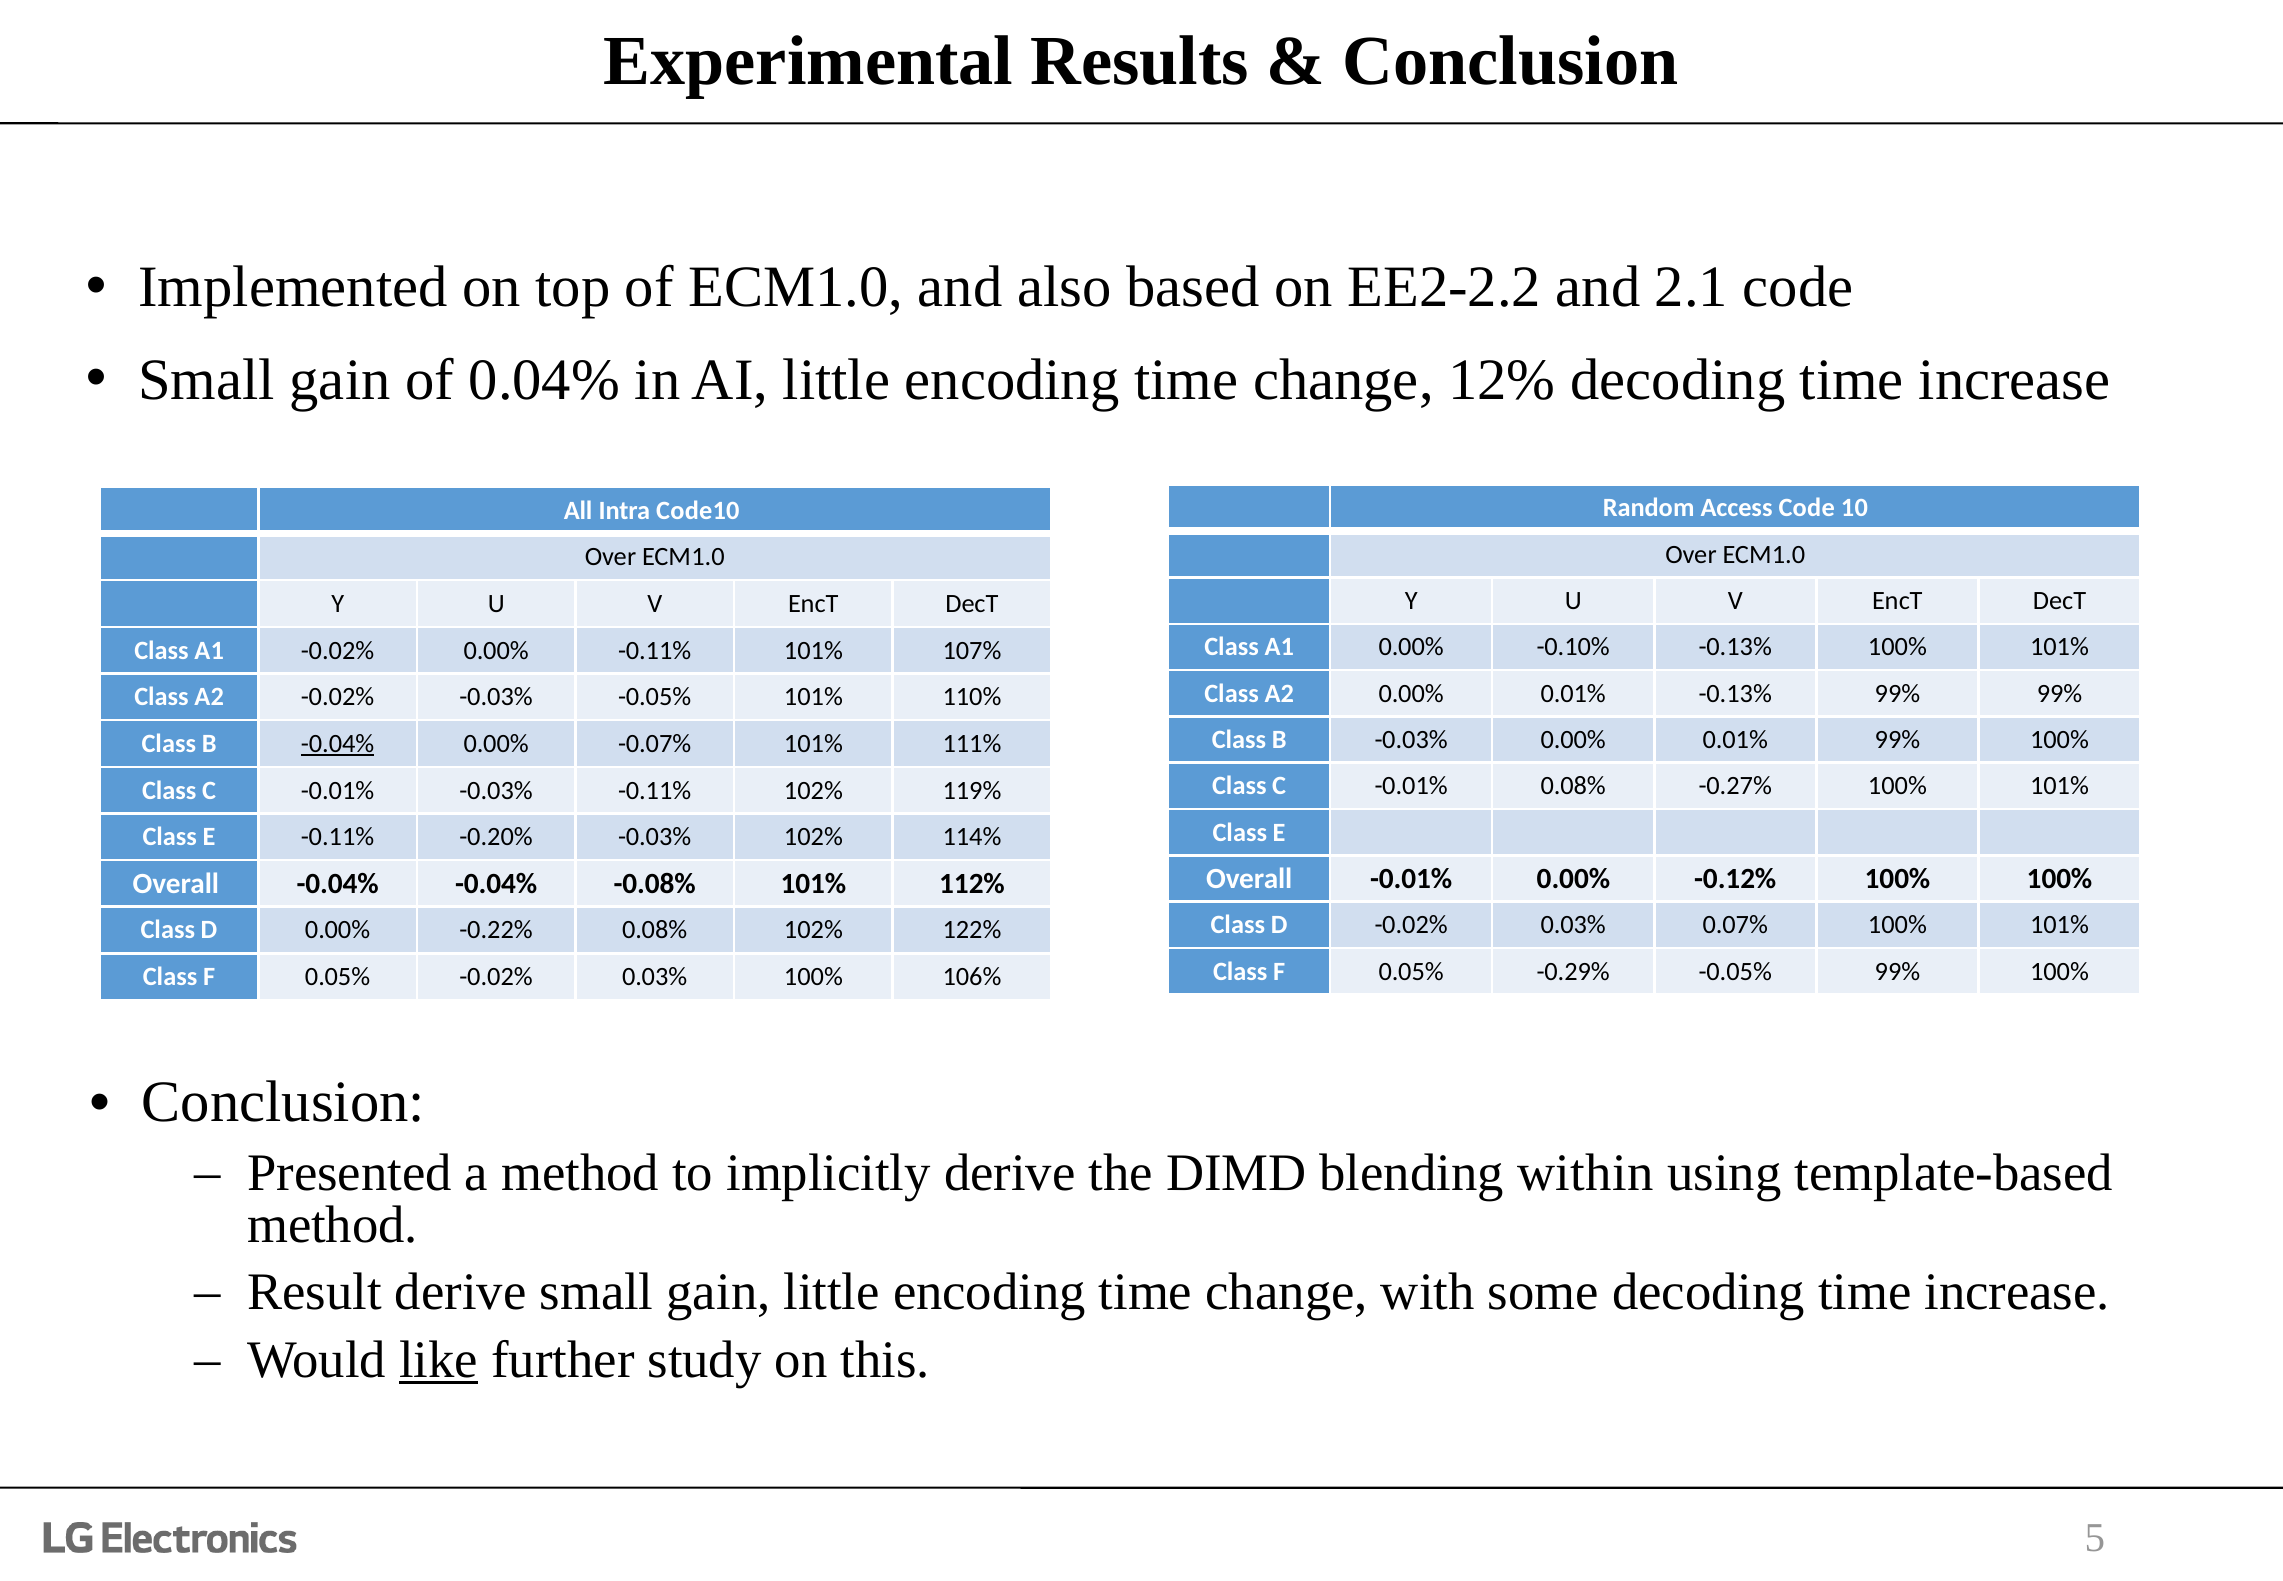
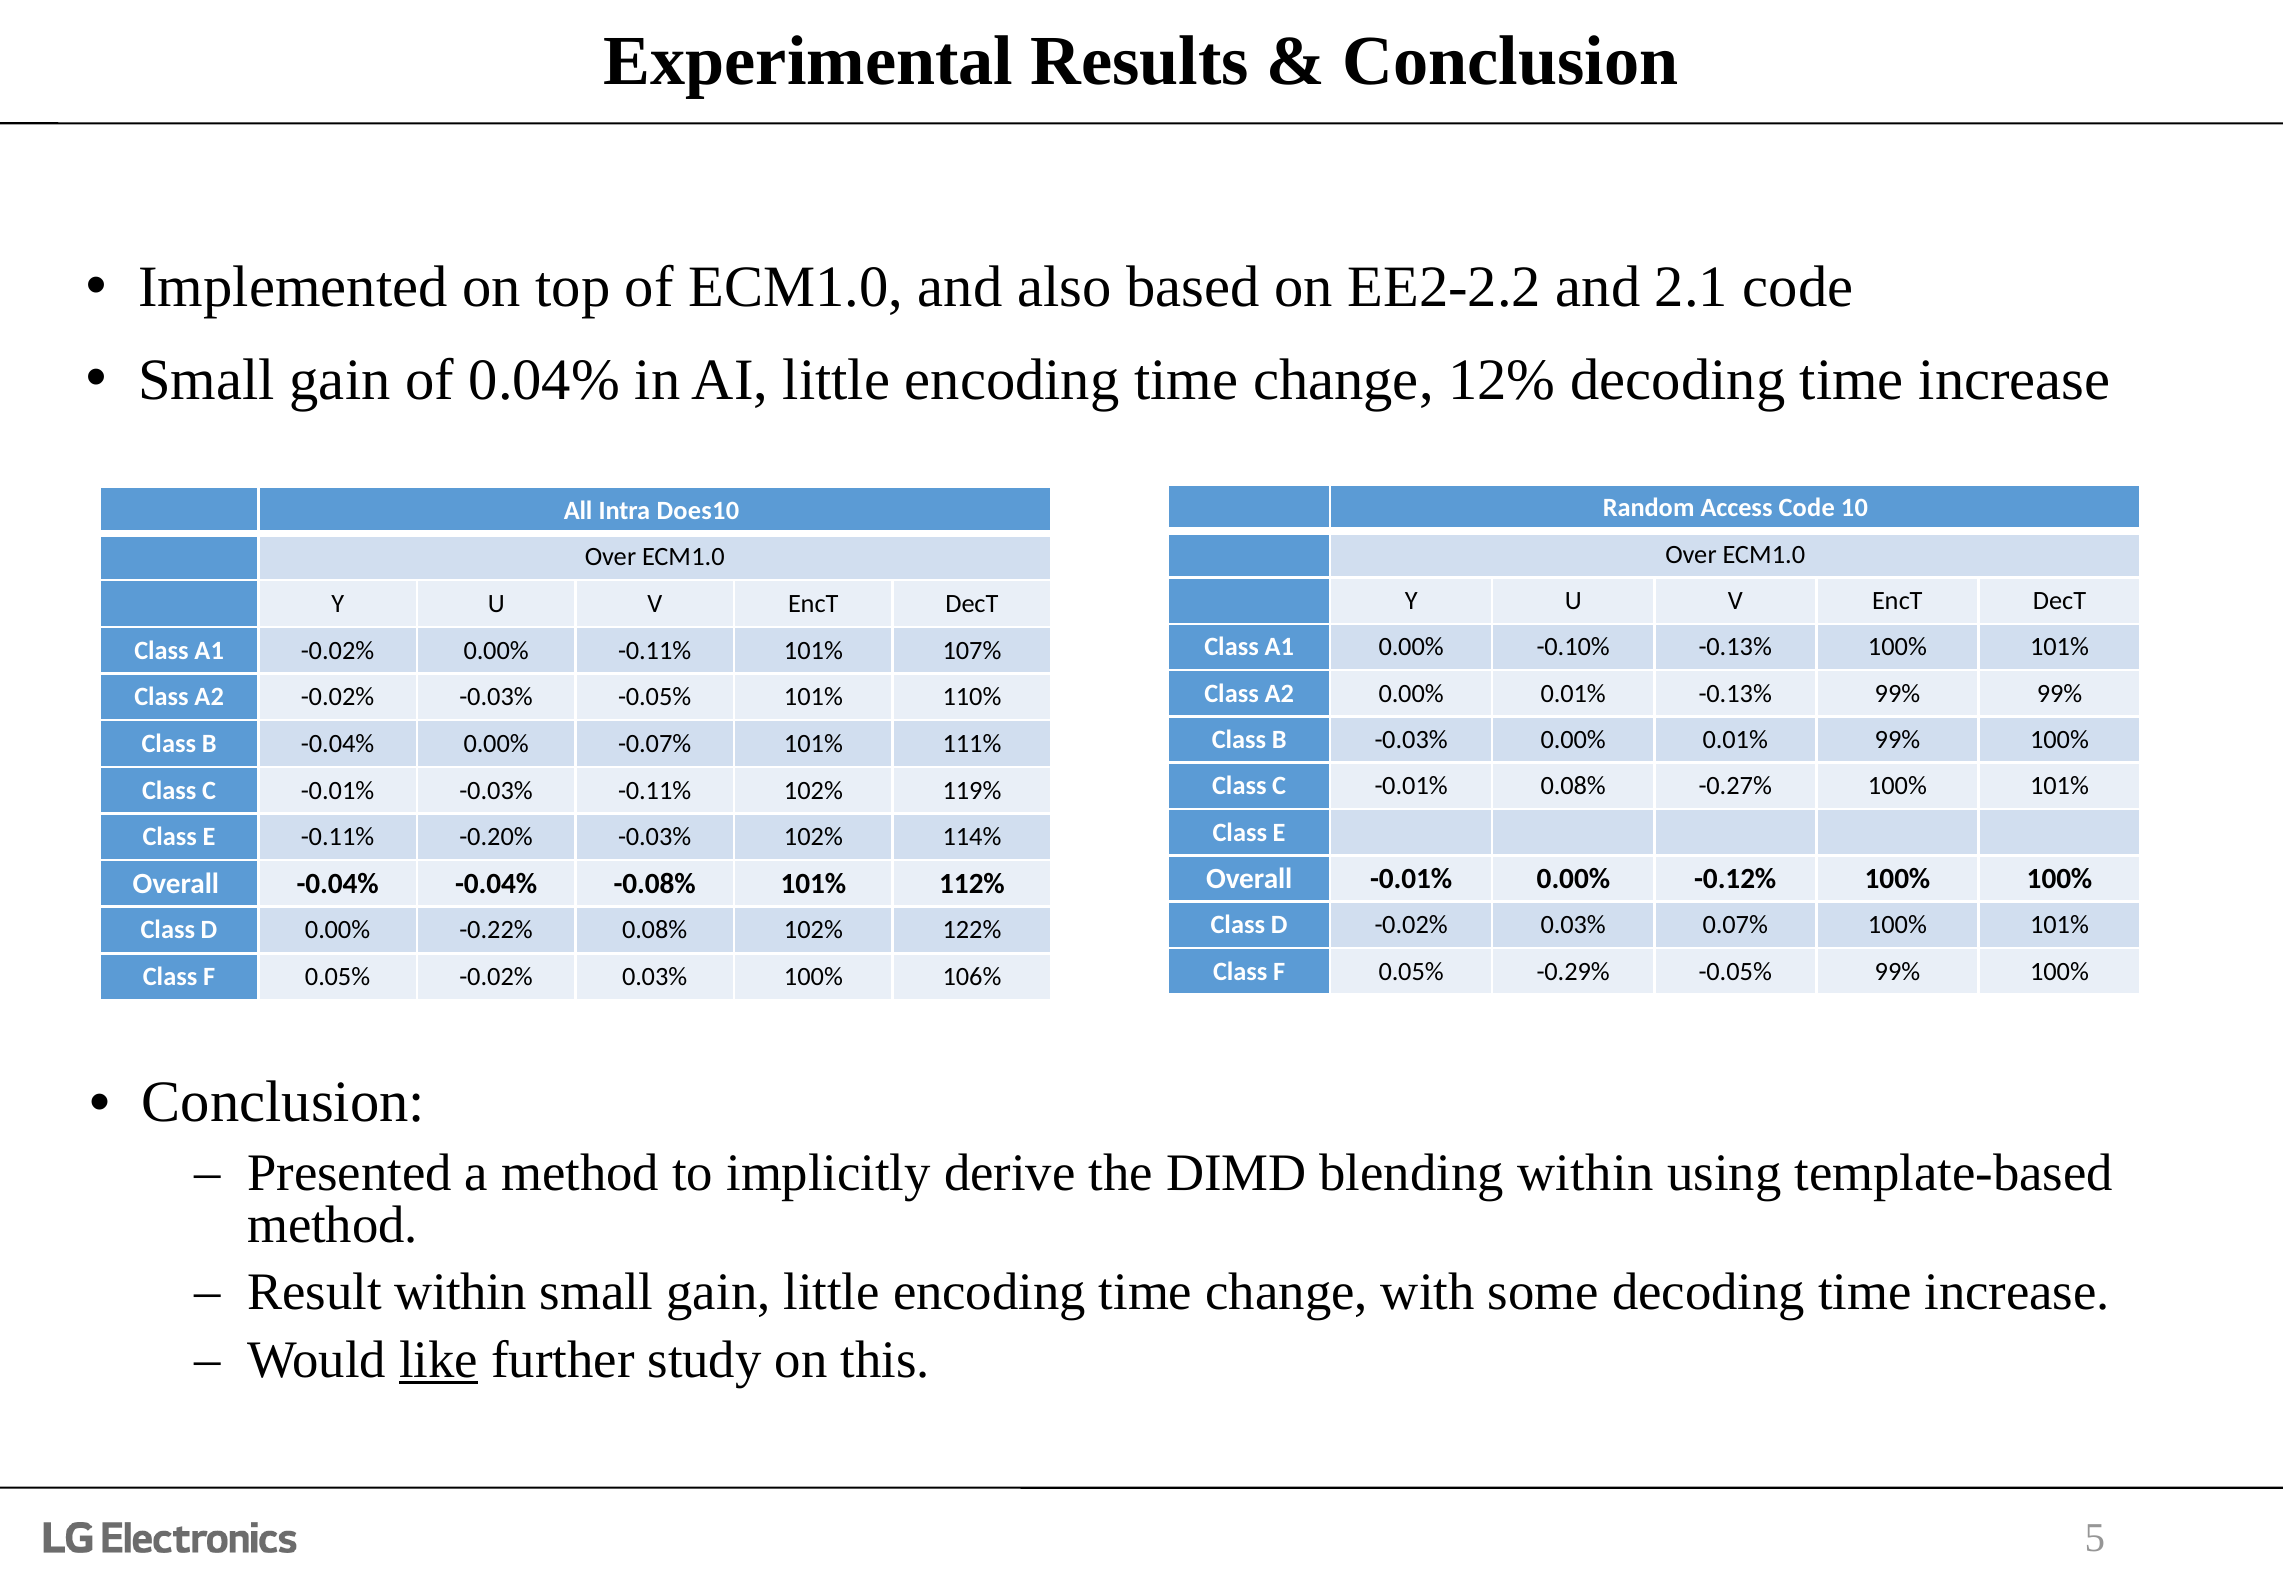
Code10: Code10 -> Does10
-0.04% at (338, 743) underline: present -> none
Result derive: derive -> within
